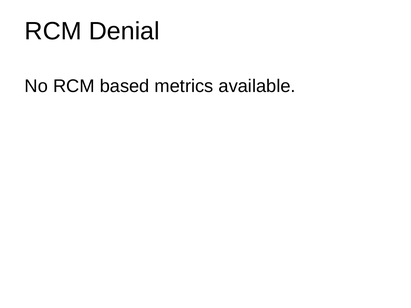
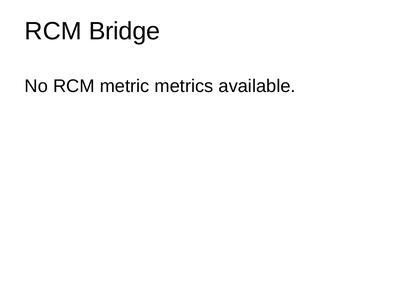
Denial: Denial -> Bridge
based: based -> metric
